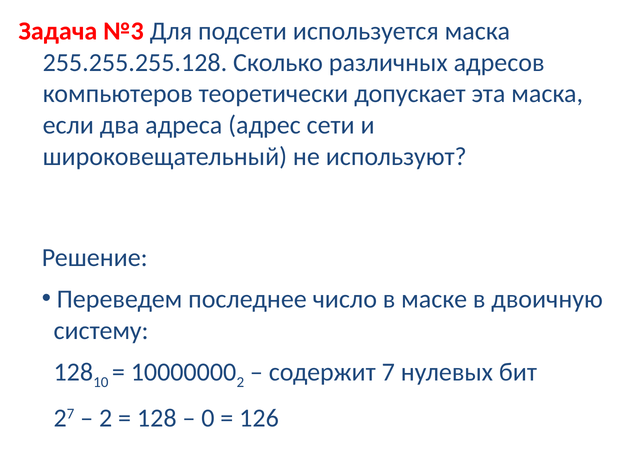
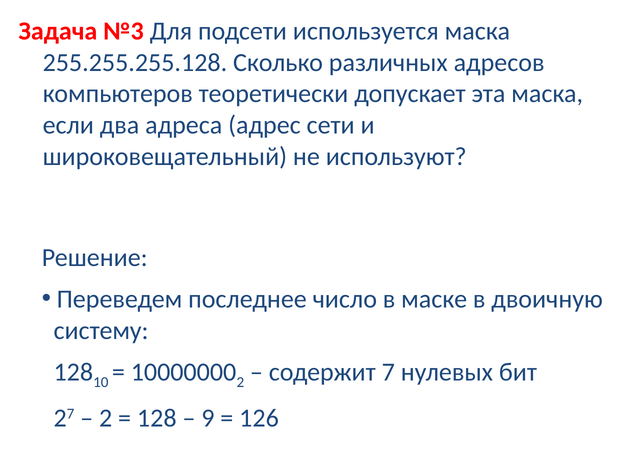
0: 0 -> 9
